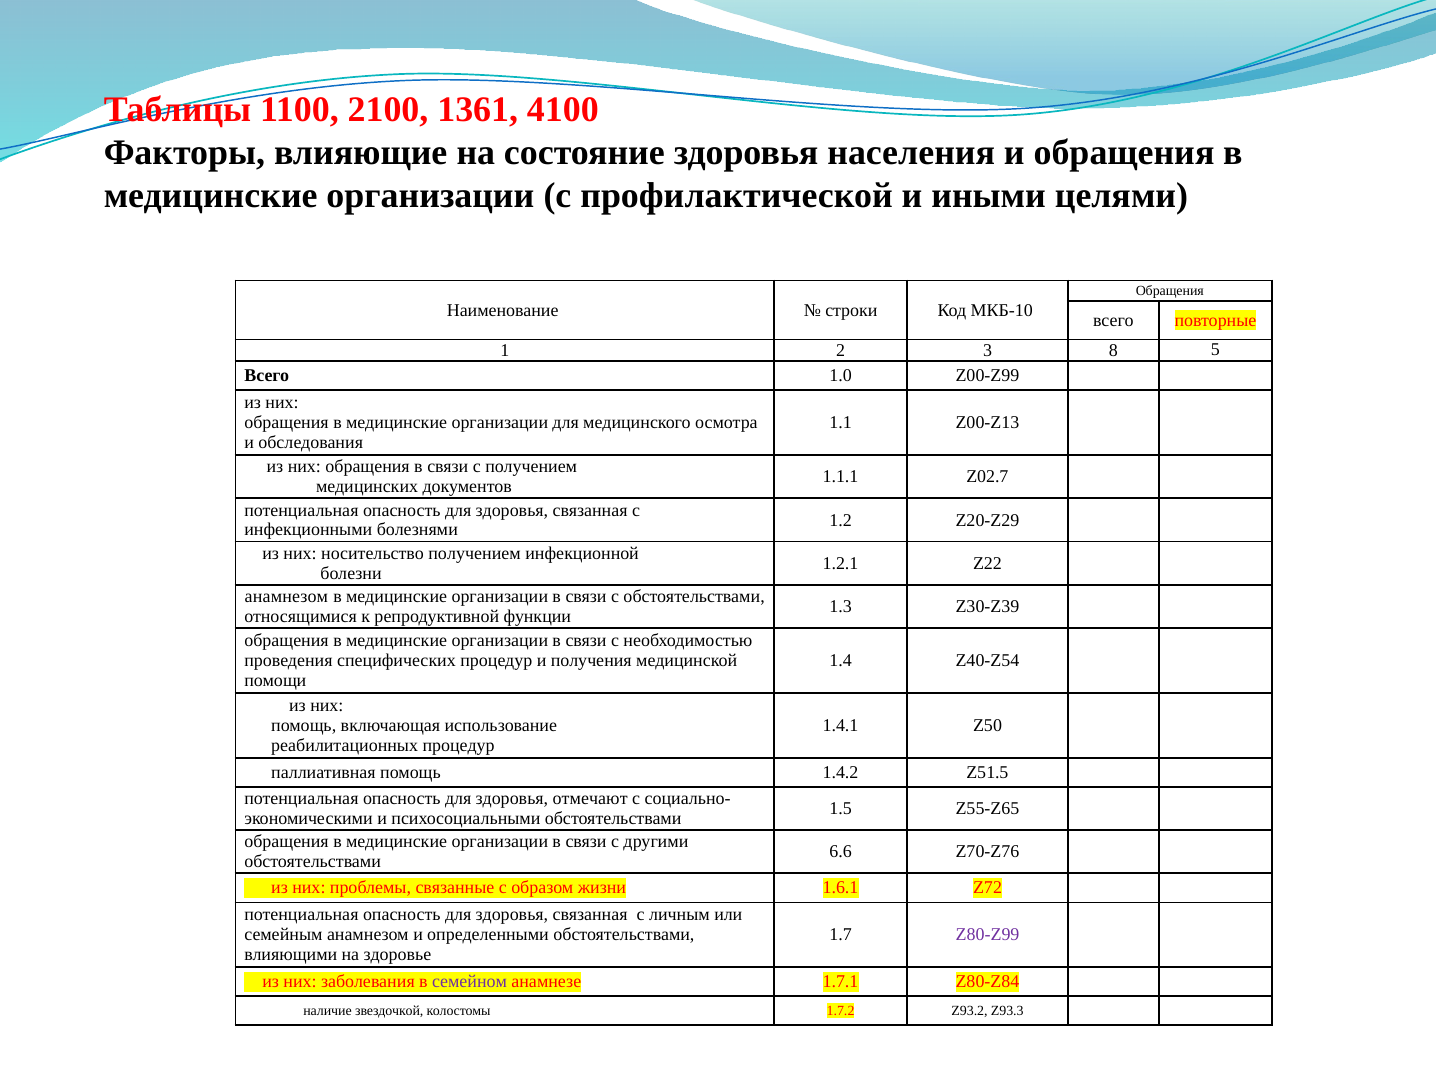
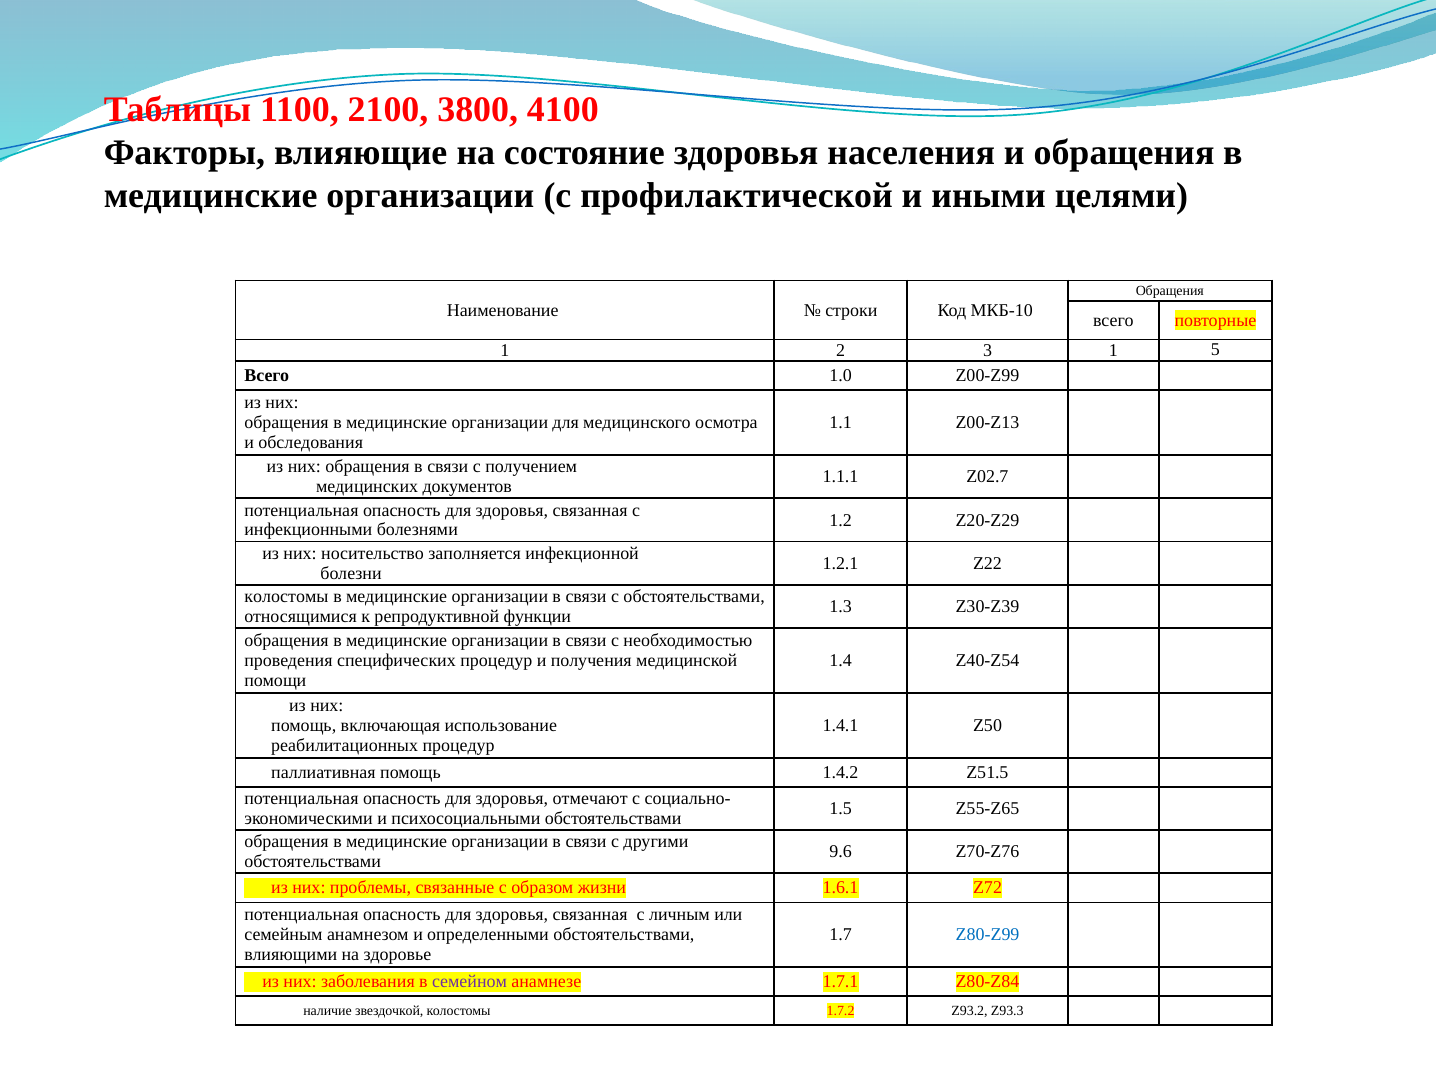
1361: 1361 -> 3800
3 8: 8 -> 1
носительство получением: получением -> заполняется
анамнезом at (286, 597): анамнезом -> колостомы
6.6: 6.6 -> 9.6
Z80-Z99 colour: purple -> blue
